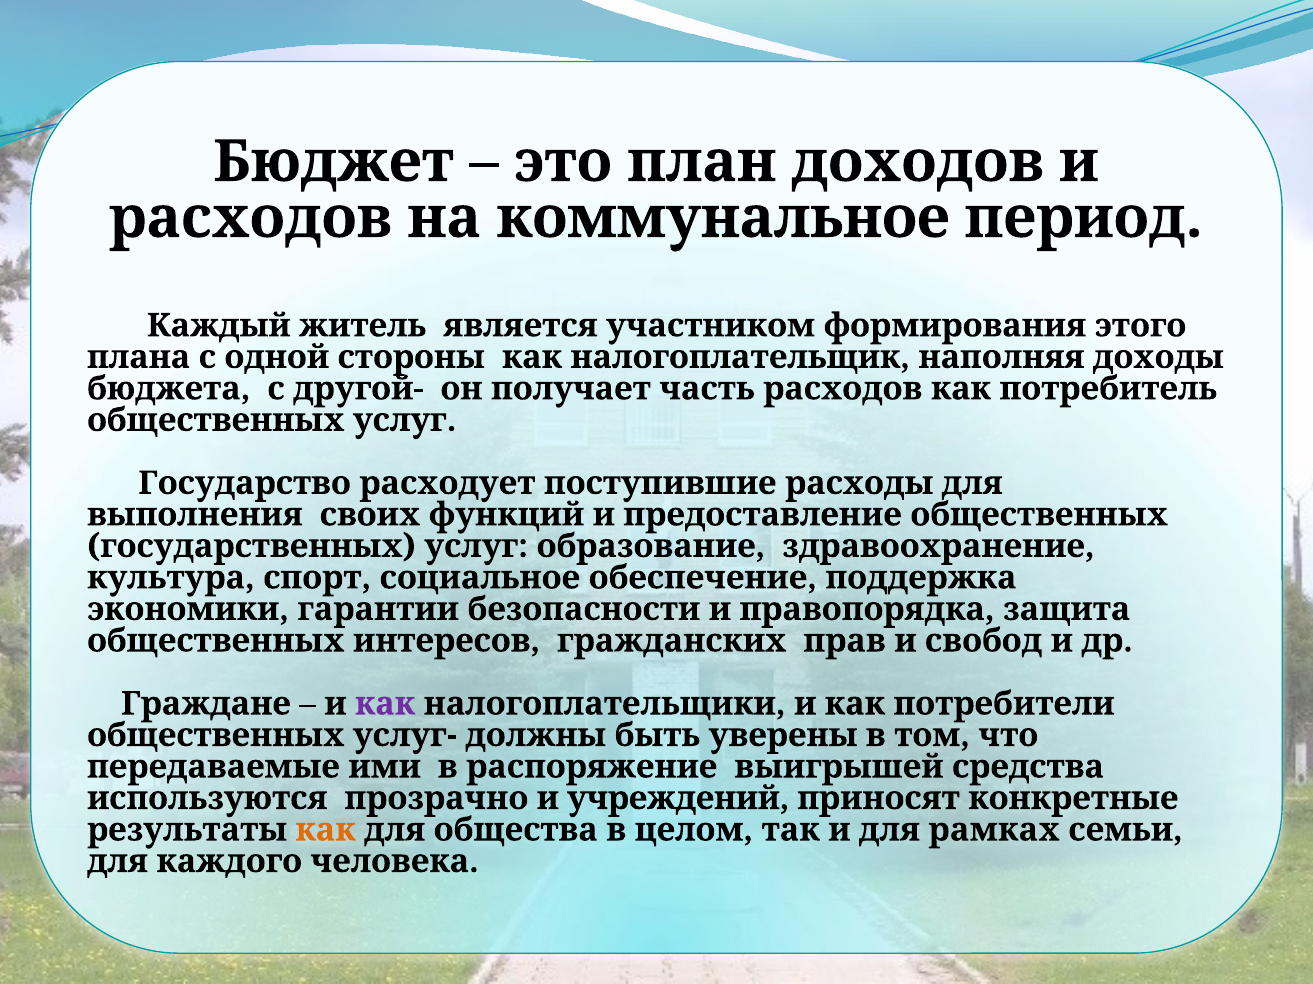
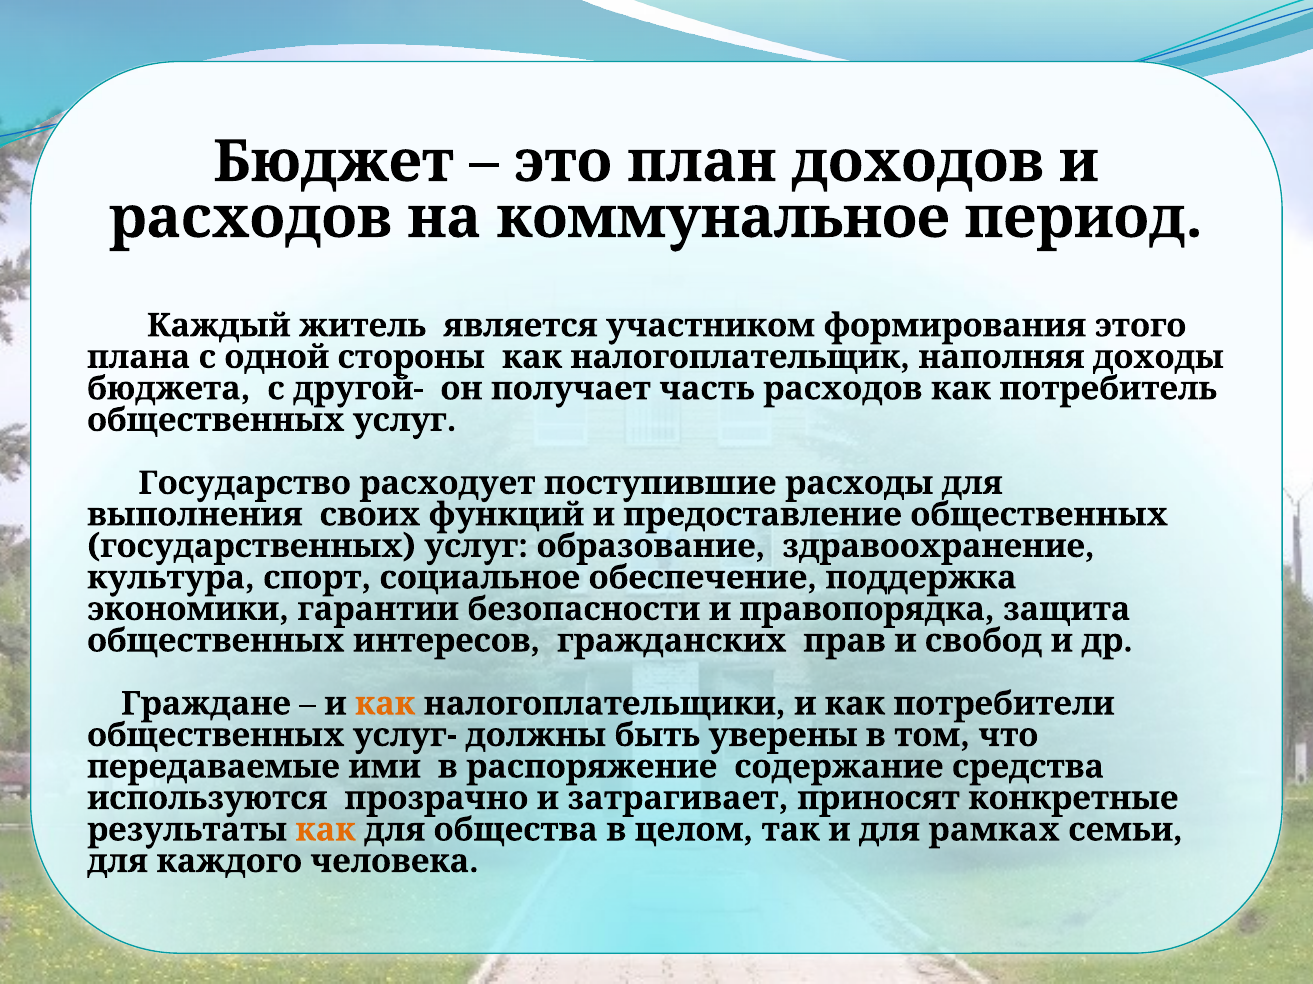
как at (385, 704) colour: purple -> orange
выигрышей: выигрышей -> содержание
учреждений: учреждений -> затрагивает
